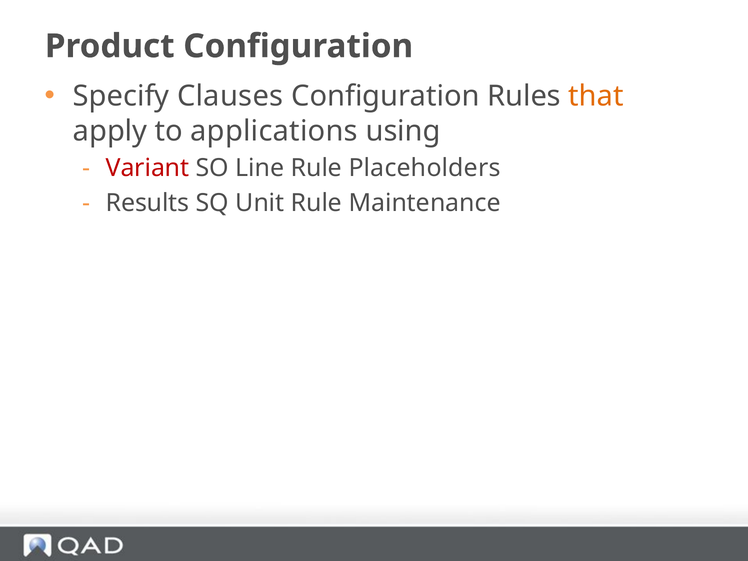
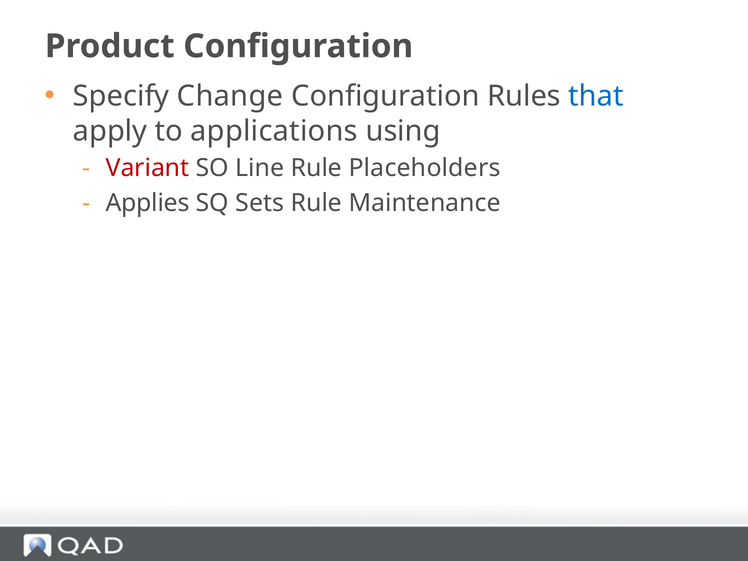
Clauses: Clauses -> Change
that colour: orange -> blue
Results: Results -> Applies
Unit: Unit -> Sets
